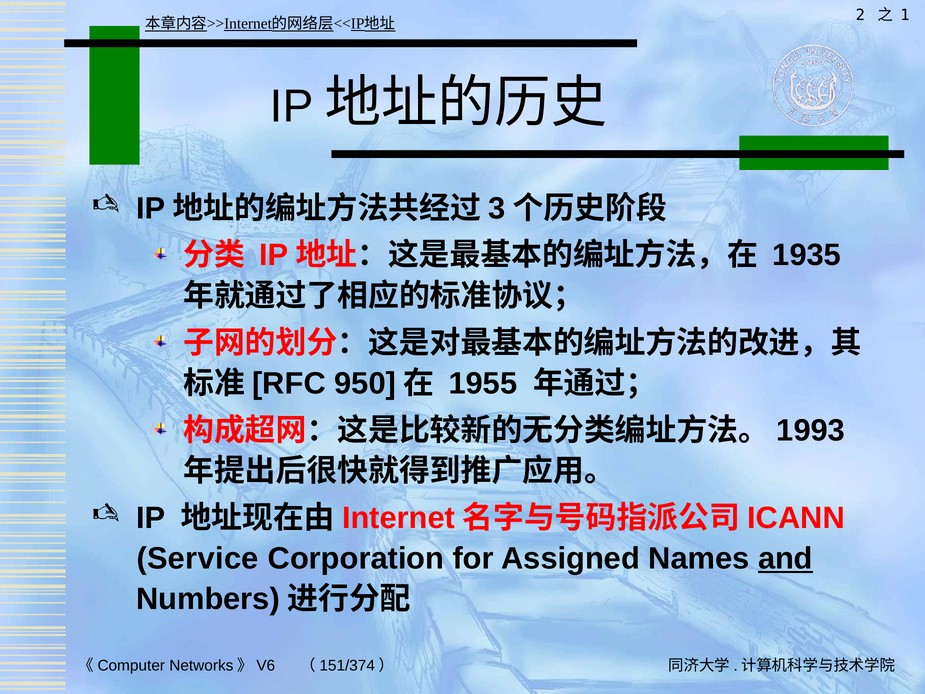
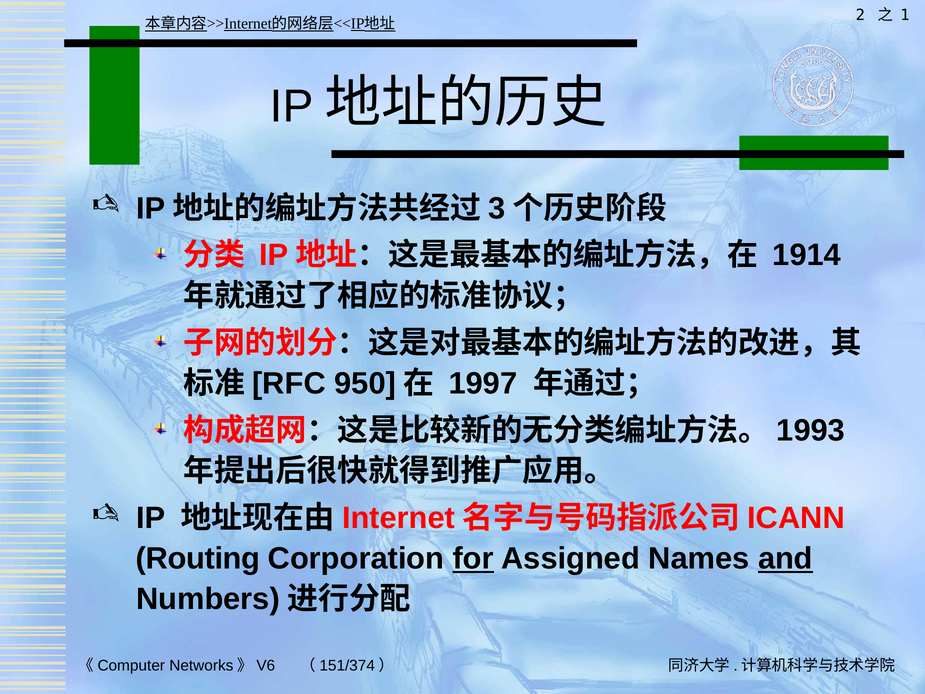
1935: 1935 -> 1914
1955: 1955 -> 1997
Service: Service -> Routing
for underline: none -> present
